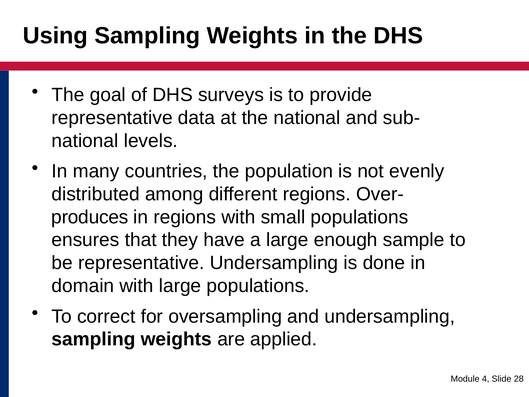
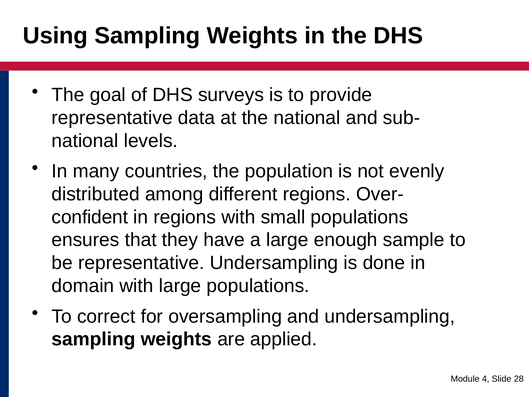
produces: produces -> confident
